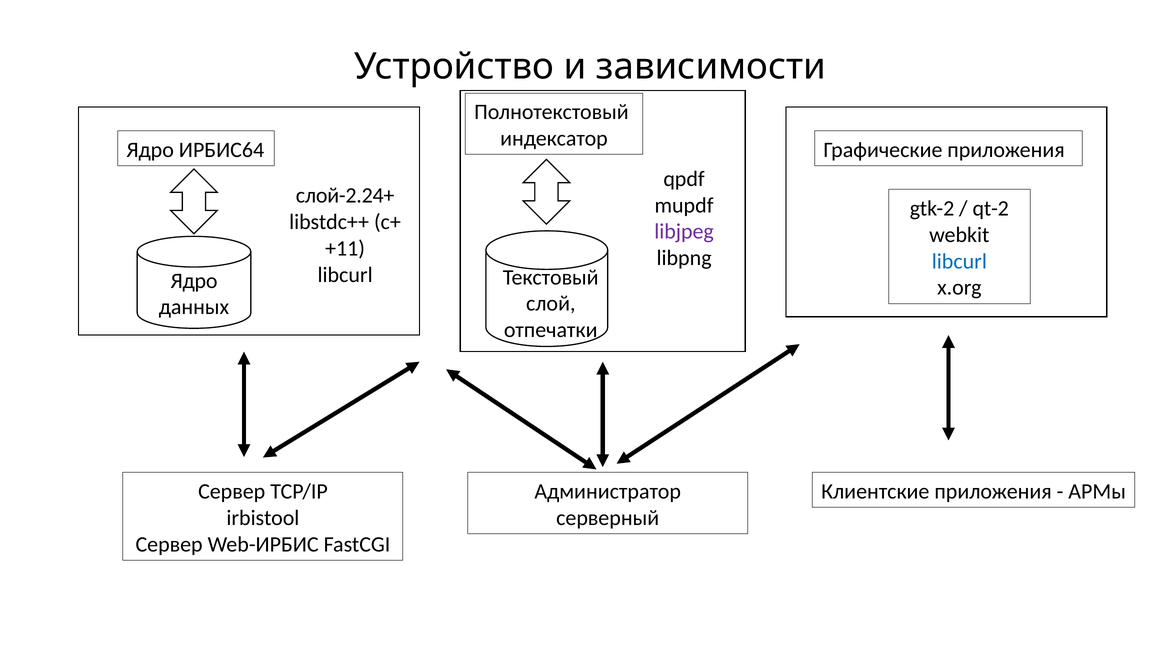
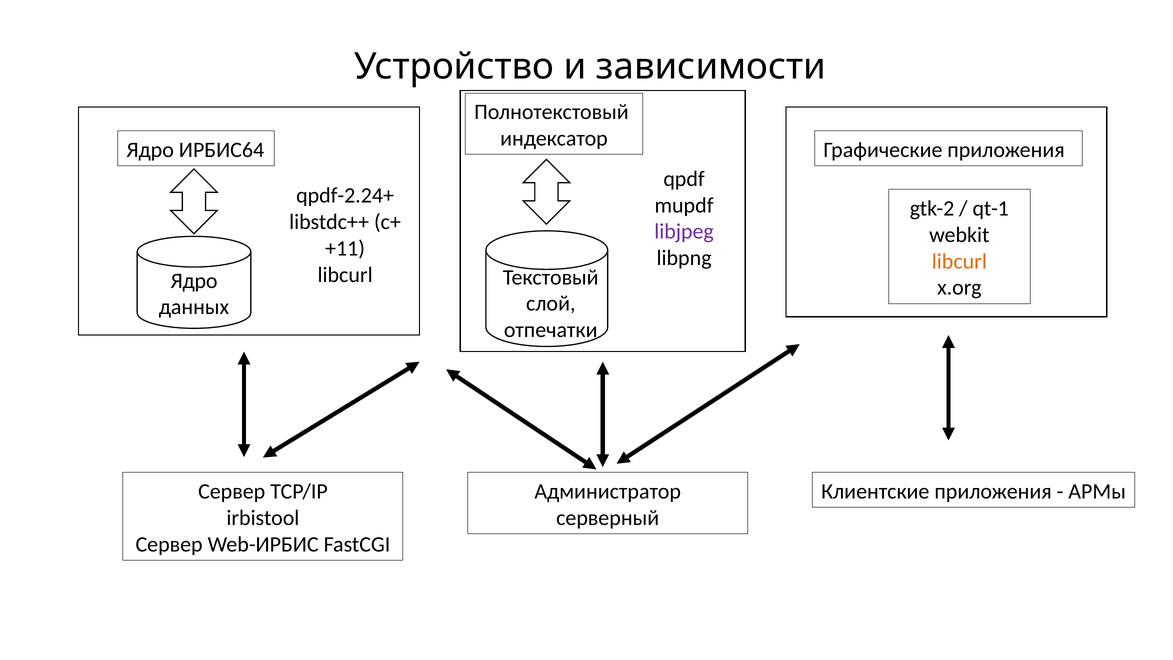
слой-2.24+: слой-2.24+ -> qpdf-2.24+
qt-2: qt-2 -> qt-1
libcurl at (959, 261) colour: blue -> orange
